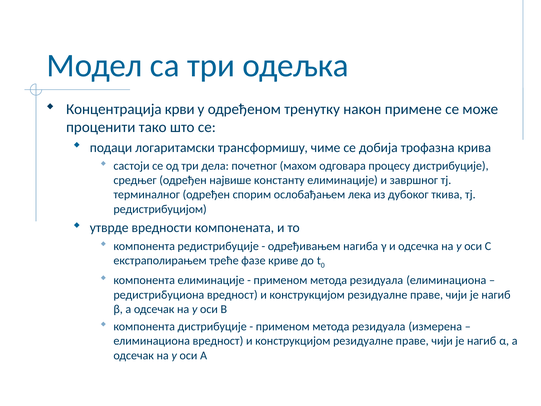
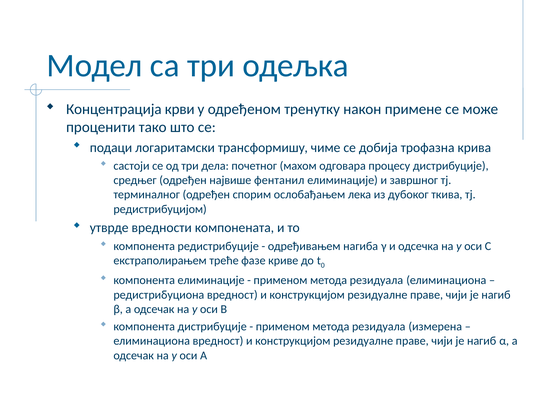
константу: константу -> фентанил
